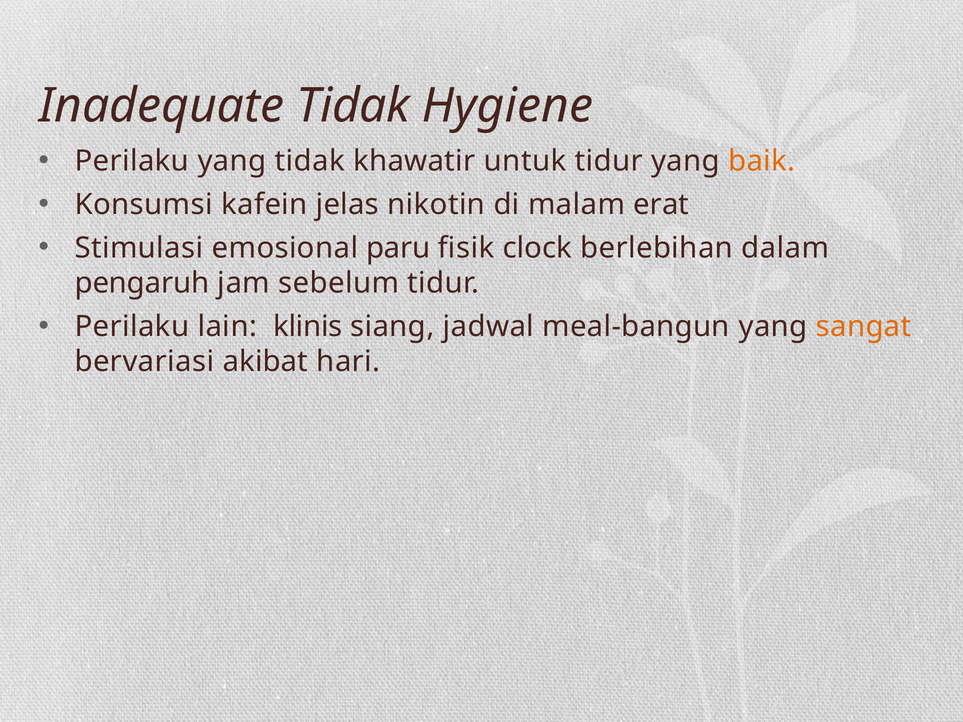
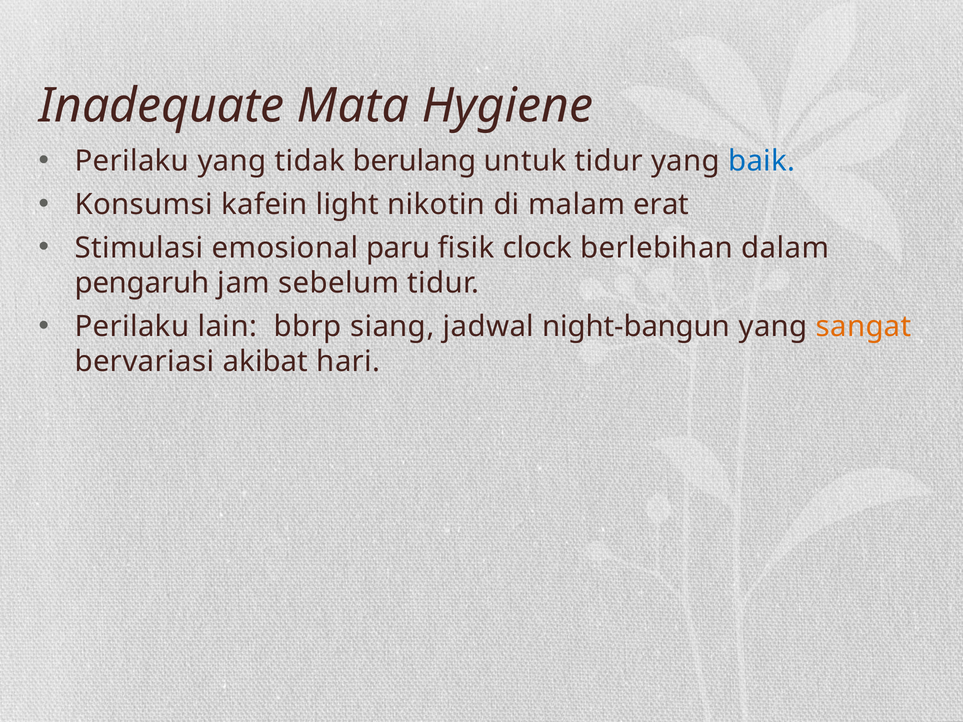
Inadequate Tidak: Tidak -> Mata
khawatir: khawatir -> berulang
baik colour: orange -> blue
jelas: jelas -> light
klinis: klinis -> bbrp
meal-bangun: meal-bangun -> night-bangun
